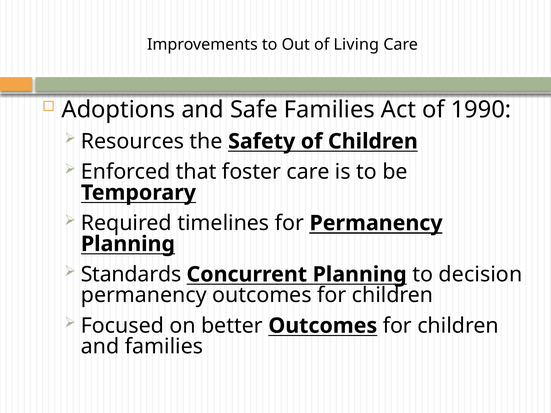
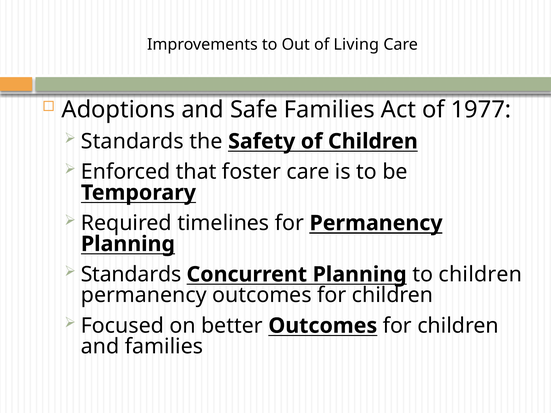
1990: 1990 -> 1977
Resources at (132, 141): Resources -> Standards
to decision: decision -> children
